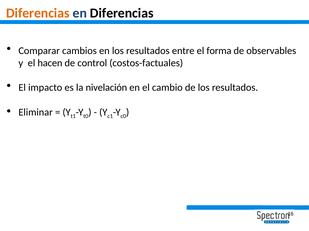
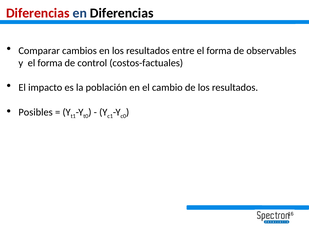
Diferencias at (38, 13) colour: orange -> red
y el hacen: hacen -> forma
nivelación: nivelación -> población
Eliminar: Eliminar -> Posibles
